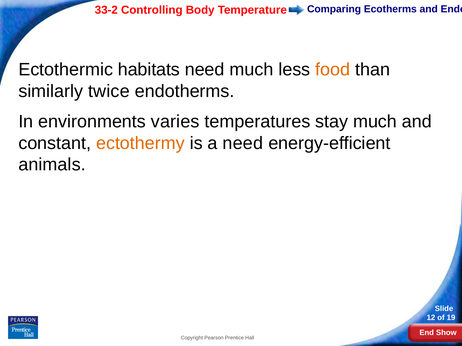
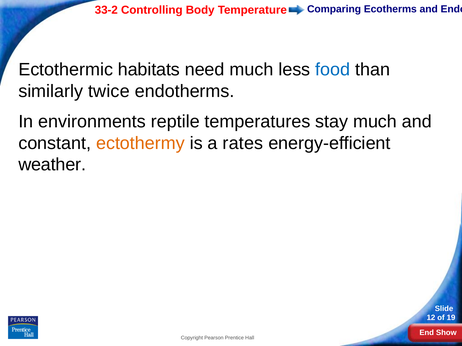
food colour: orange -> blue
varies: varies -> reptile
a need: need -> rates
animals: animals -> weather
